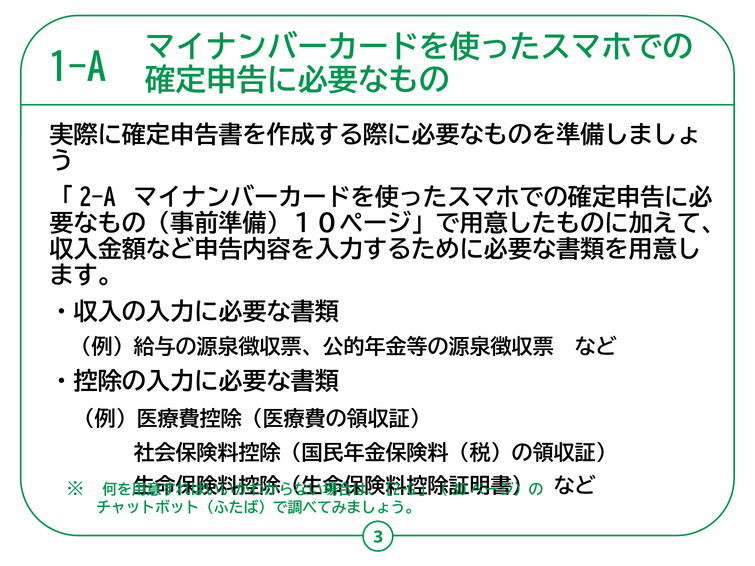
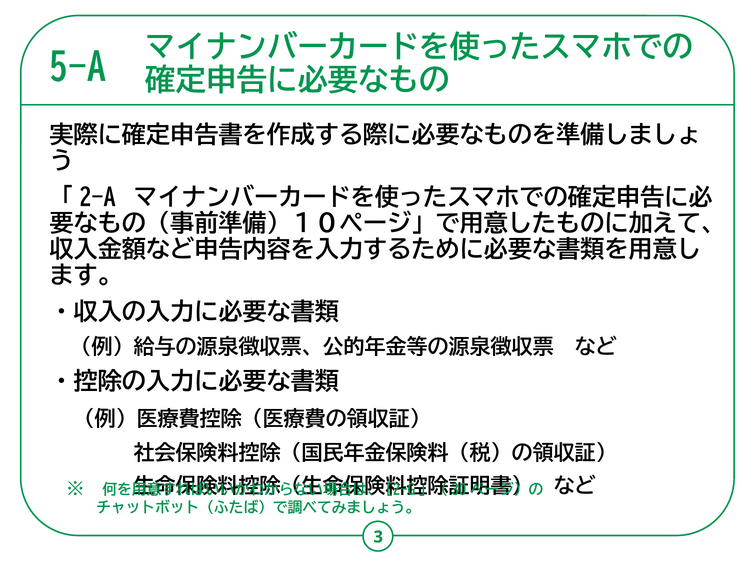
1-A: 1-A -> 5-A
